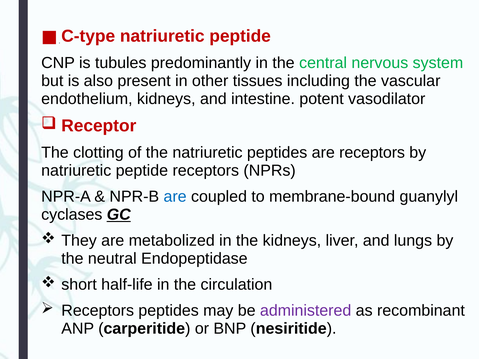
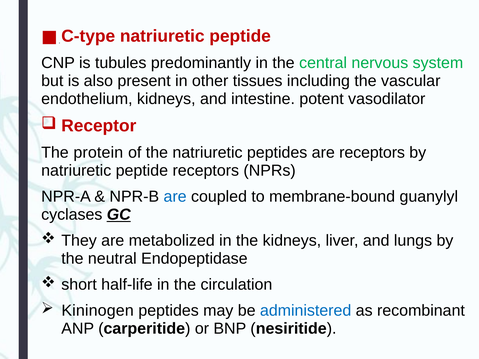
clotting: clotting -> protein
Receptors at (98, 311): Receptors -> Kininogen
administered colour: purple -> blue
